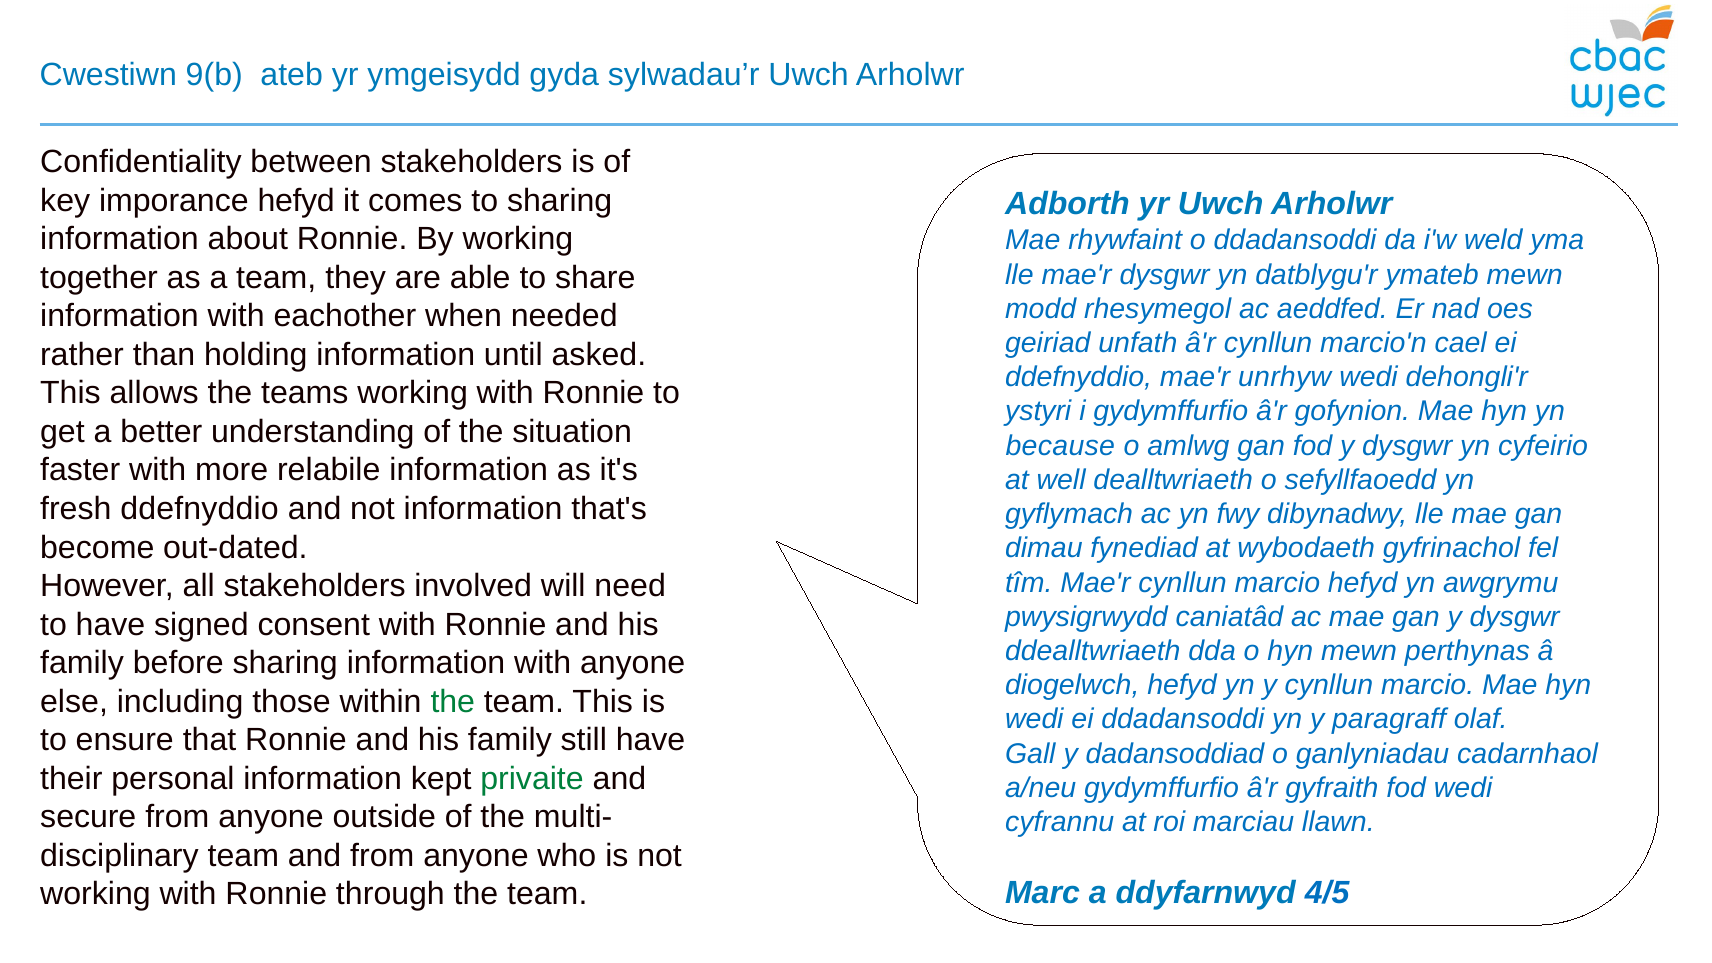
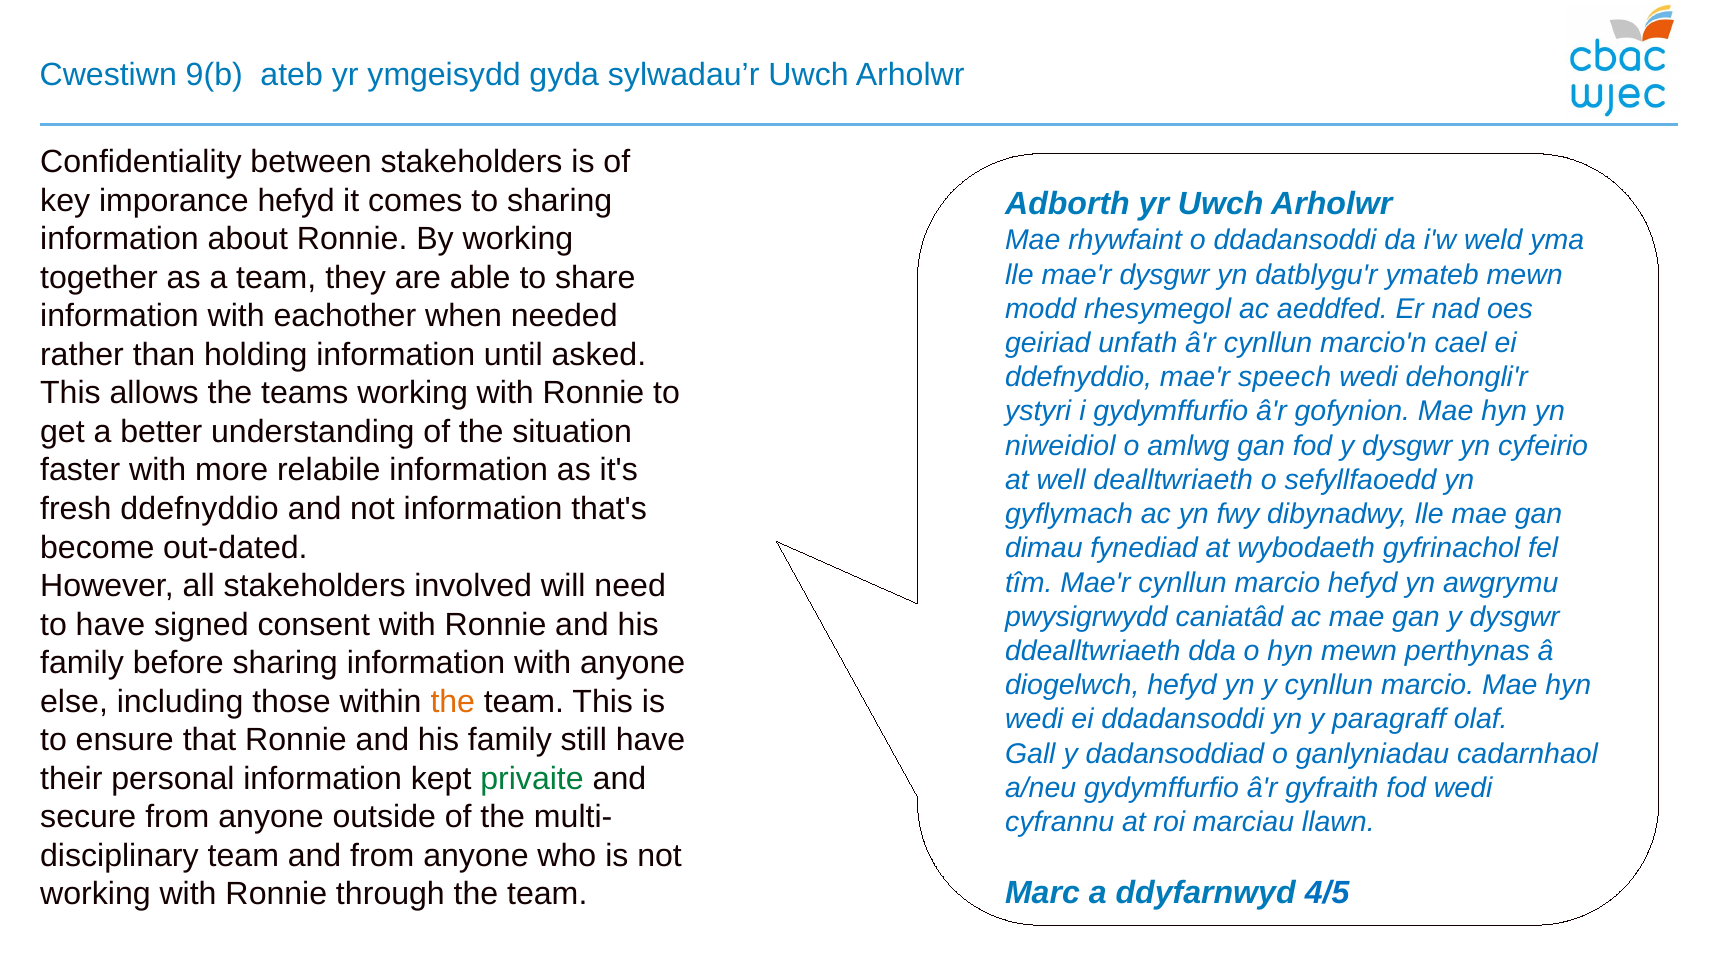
unrhyw: unrhyw -> speech
because: because -> niweidiol
the at (453, 702) colour: green -> orange
